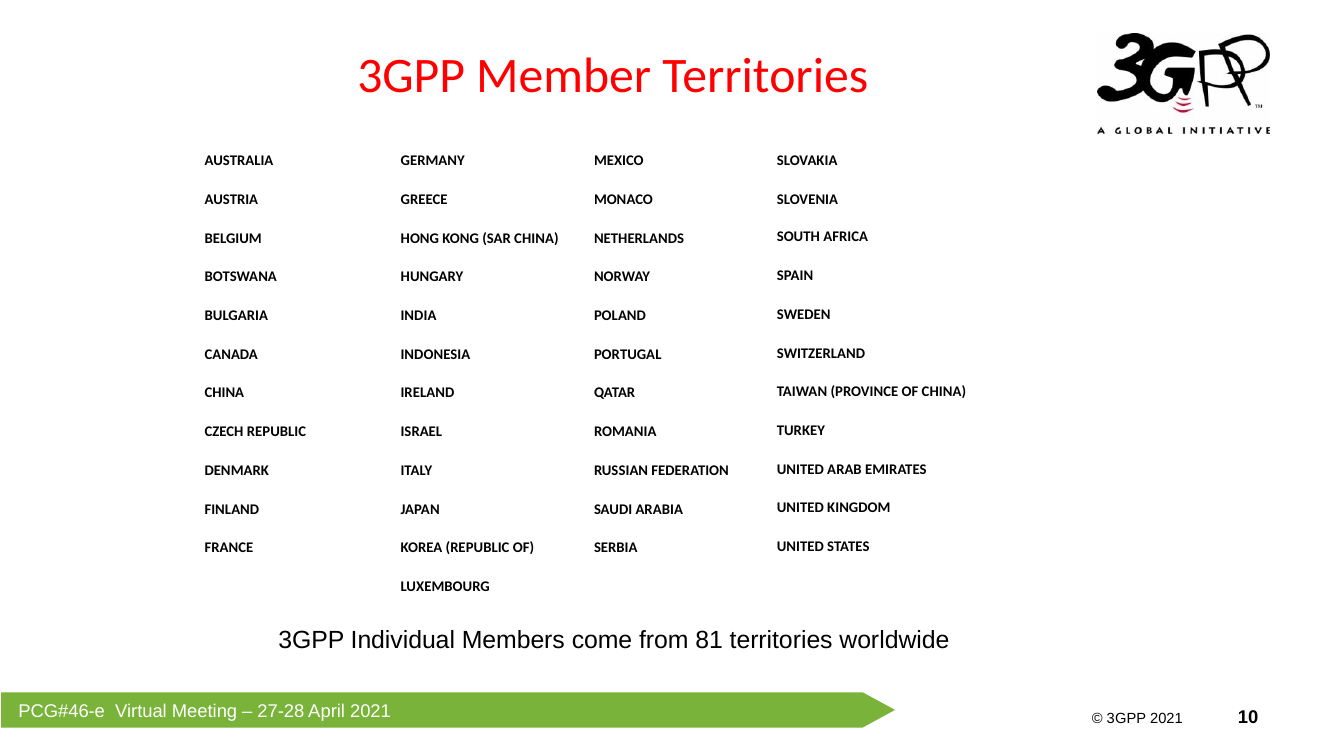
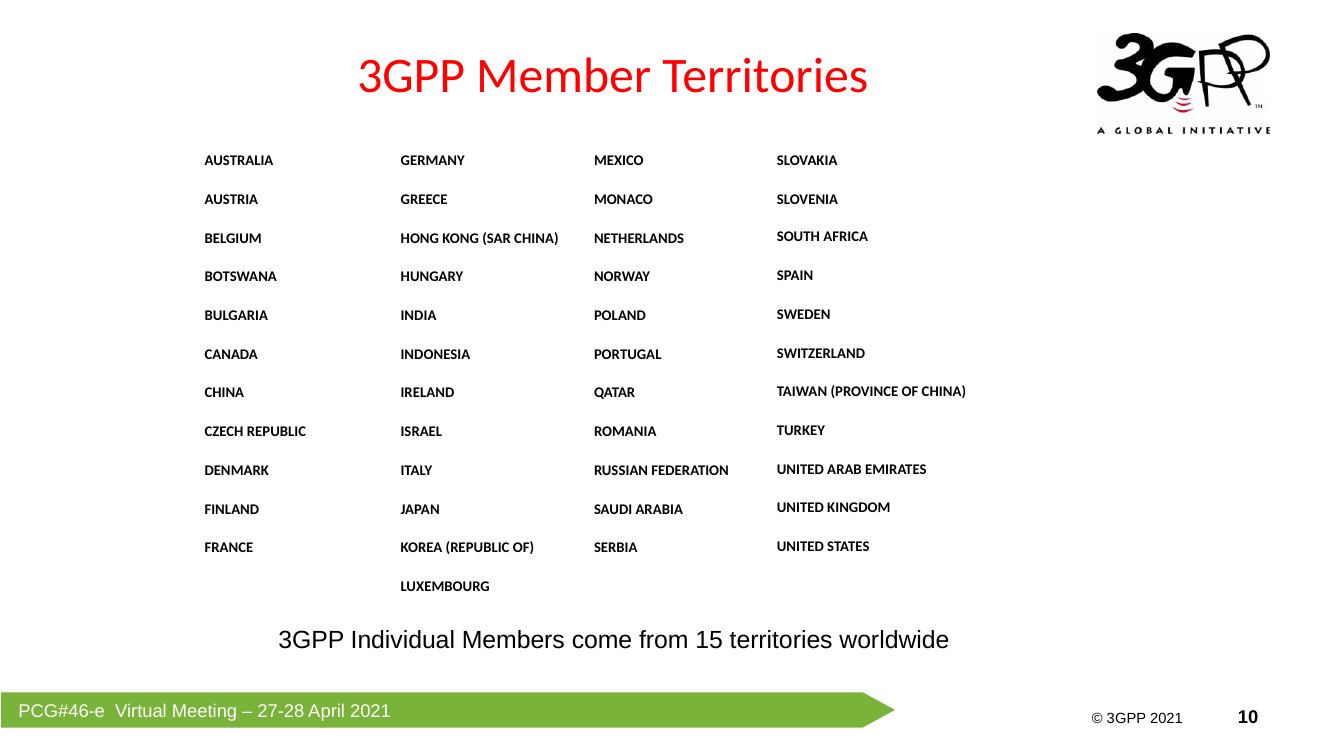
81: 81 -> 15
